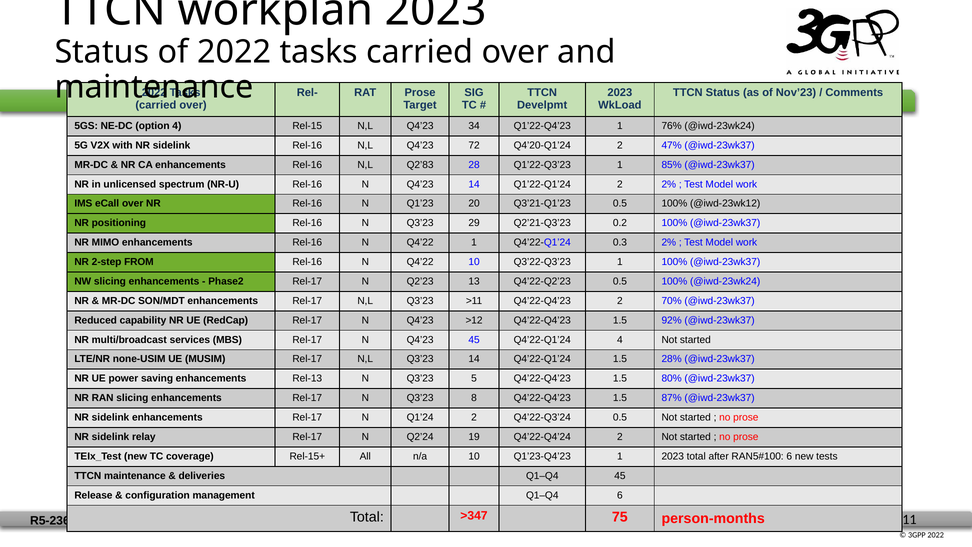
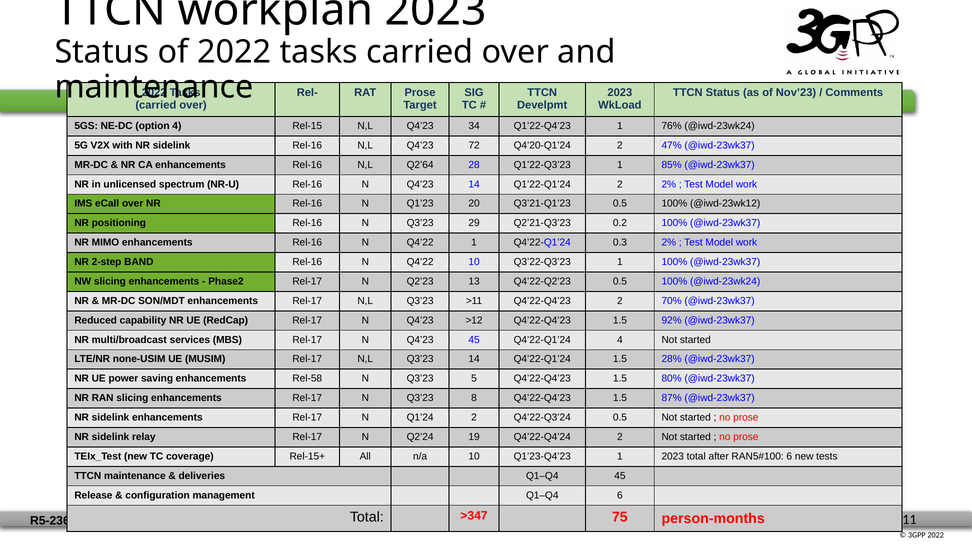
Q2’83: Q2’83 -> Q2’64
FROM: FROM -> BAND
Rel-13: Rel-13 -> Rel-58
